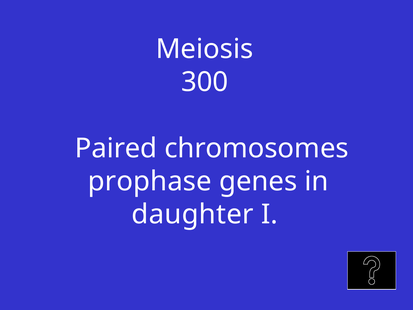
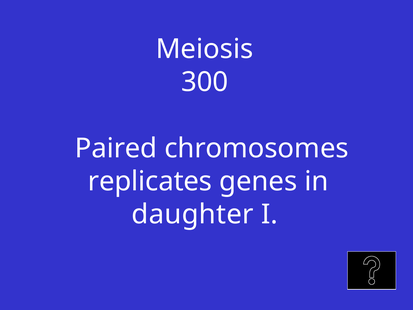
prophase: prophase -> replicates
